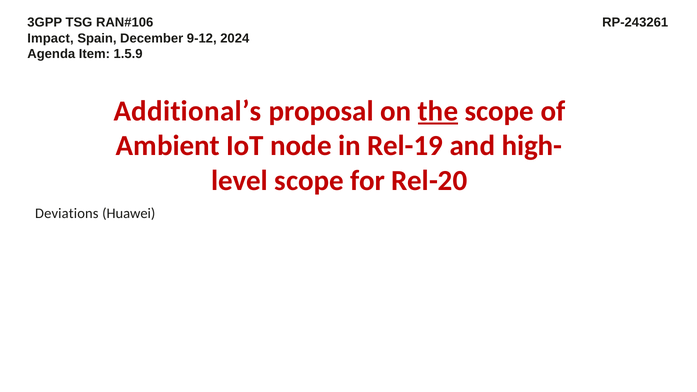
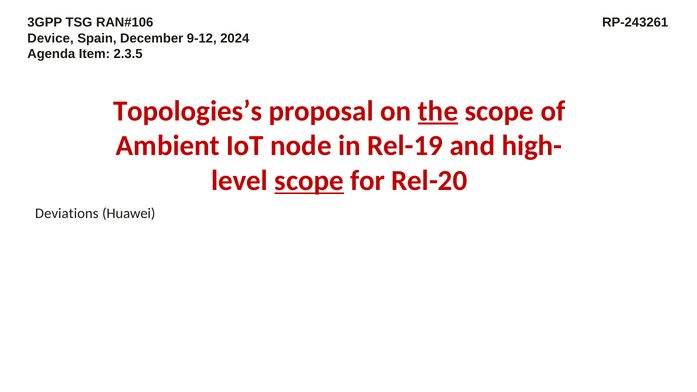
Impact: Impact -> Device
1.5.9: 1.5.9 -> 2.3.5
Additional’s: Additional’s -> Topologies’s
scope at (309, 181) underline: none -> present
